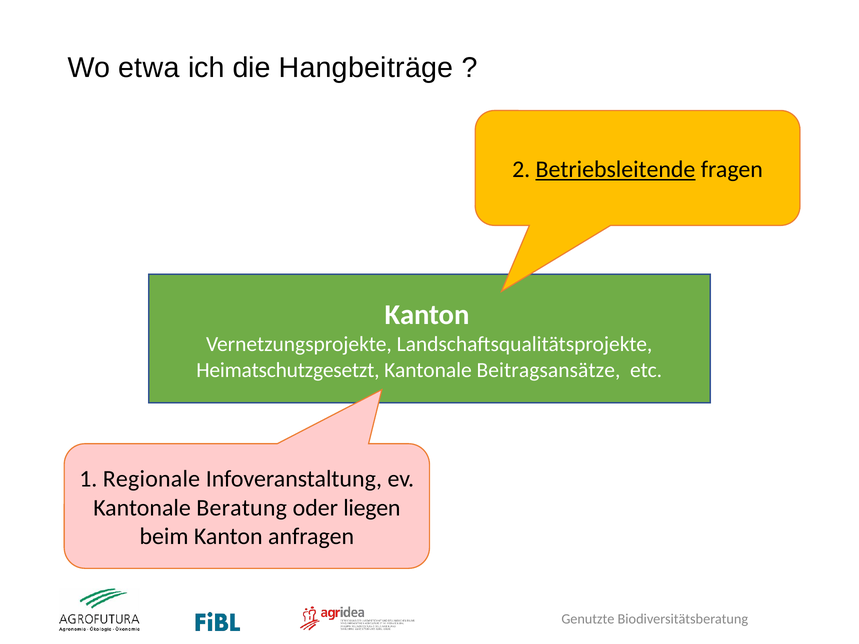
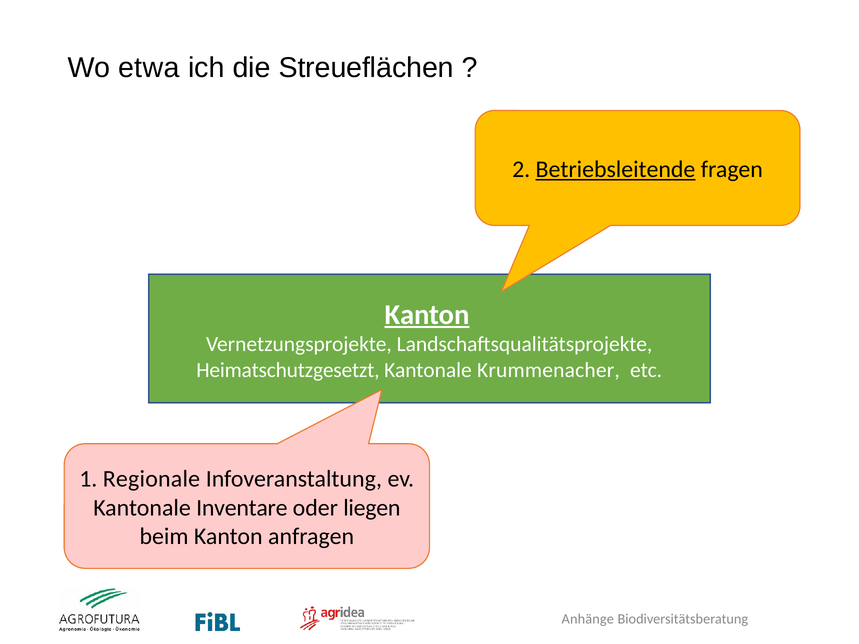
Hangbeiträge: Hangbeiträge -> Streueflächen
Kanton at (427, 315) underline: none -> present
Beitragsansätze: Beitragsansätze -> Krummenacher
Beratung: Beratung -> Inventare
Genutzte: Genutzte -> Anhänge
